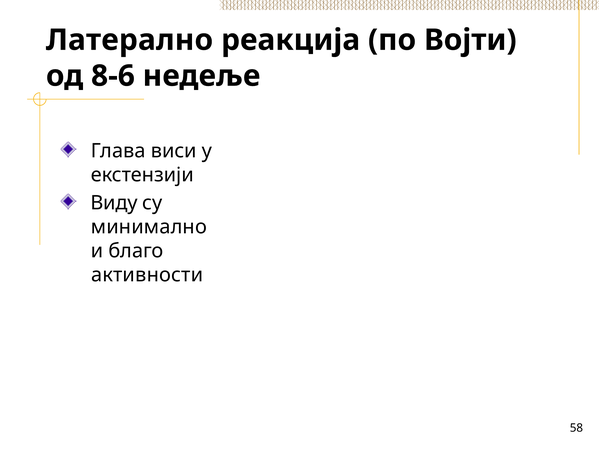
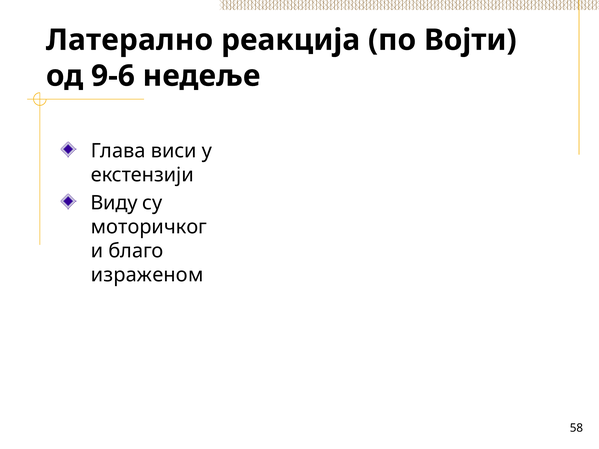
8-6: 8-6 -> 9-6
минимално: минимално -> мотoричког
активности: активности -> израженом
